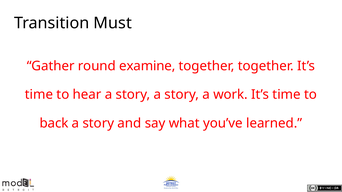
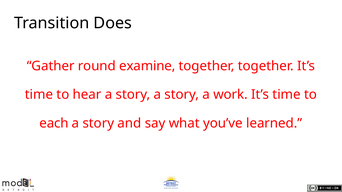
Must: Must -> Does
back: back -> each
